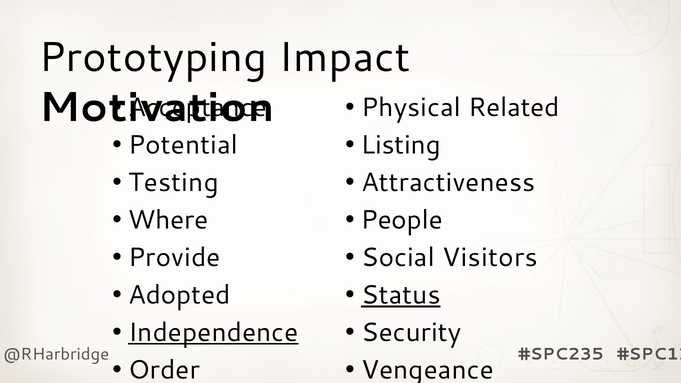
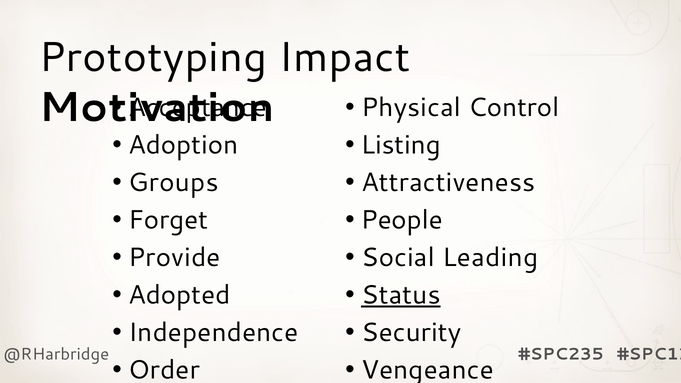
Related: Related -> Control
Potential: Potential -> Adoption
Testing: Testing -> Groups
Where: Where -> Forget
Visitors: Visitors -> Leading
Independence underline: present -> none
